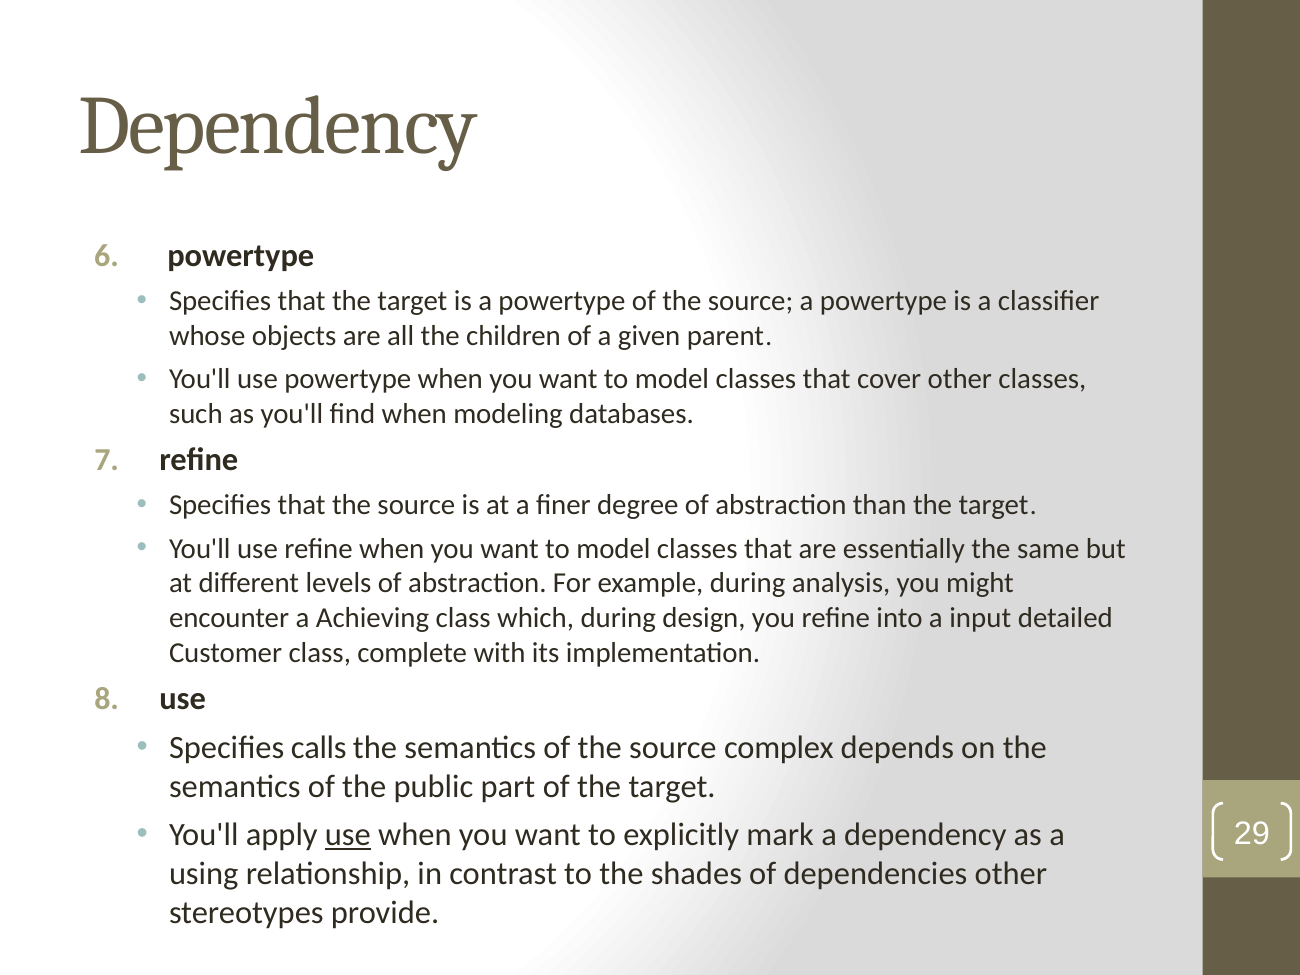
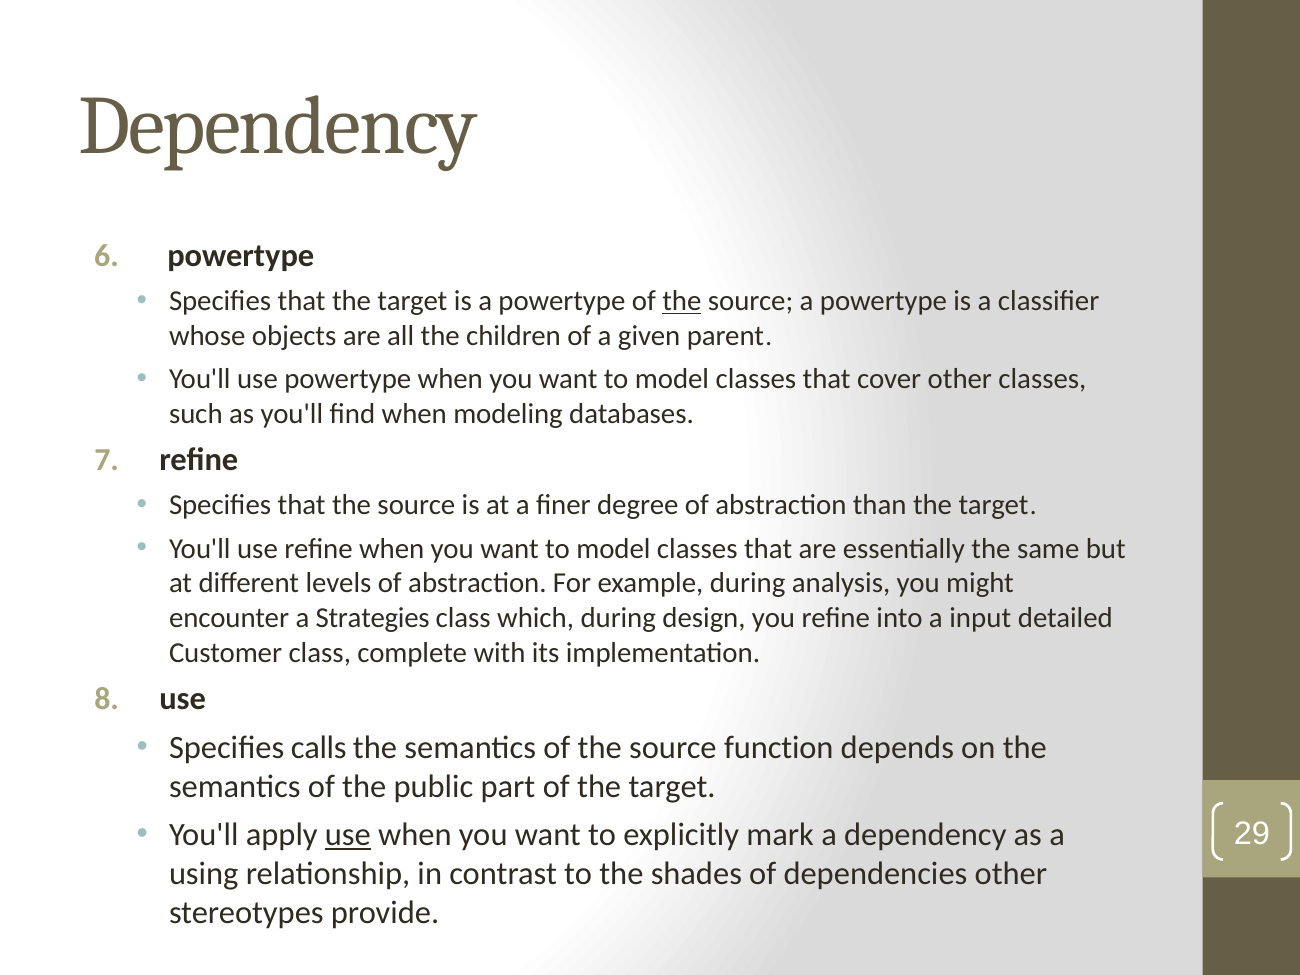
the at (682, 301) underline: none -> present
Achieving: Achieving -> Strategies
complex: complex -> function
